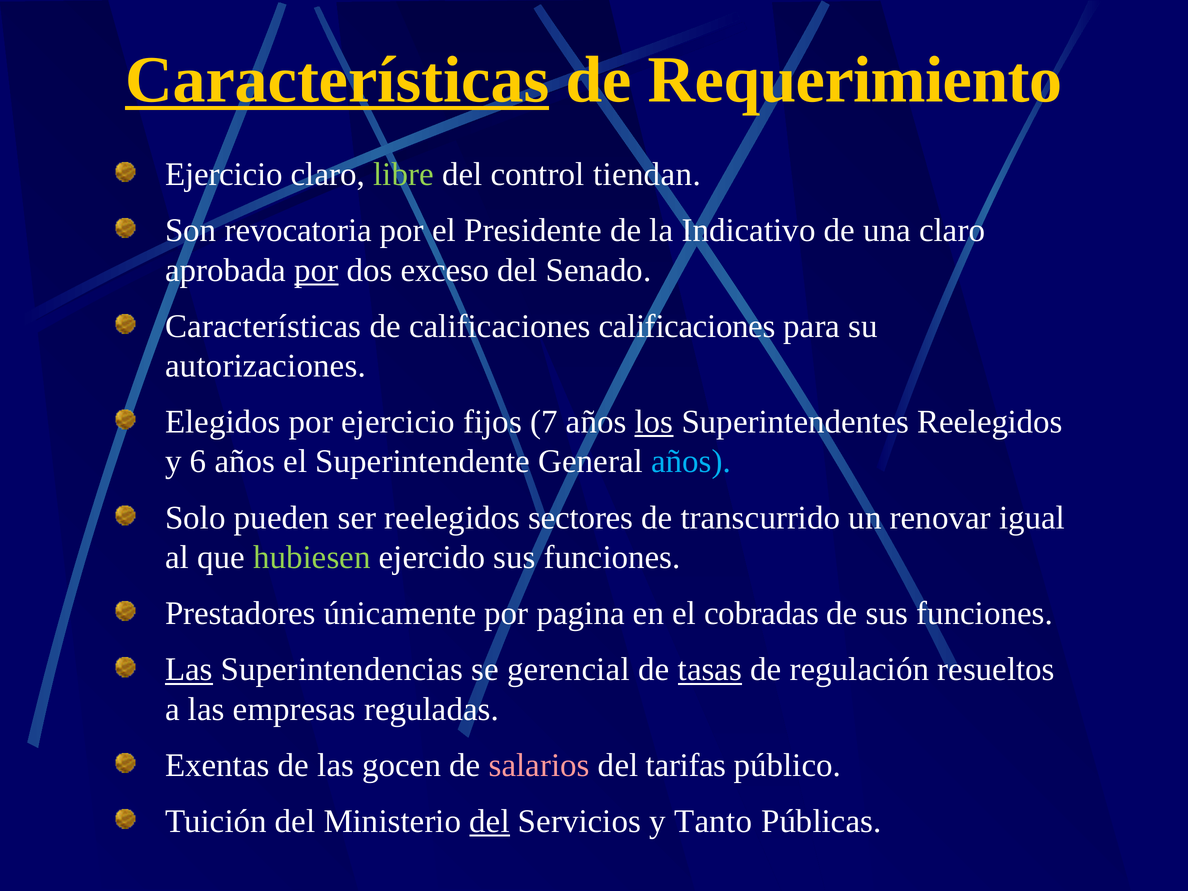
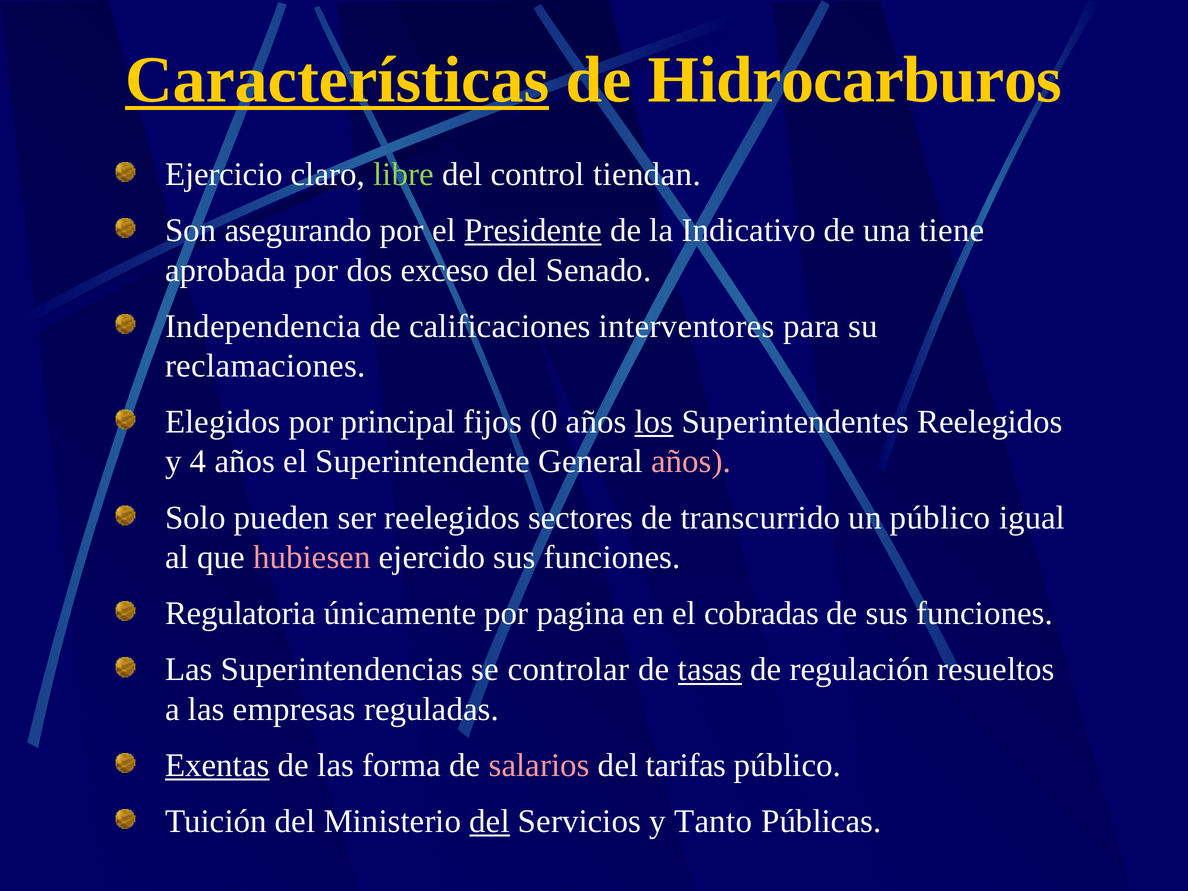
Requerimiento: Requerimiento -> Hidrocarburos
revocatoria: revocatoria -> asegurando
Presidente underline: none -> present
una claro: claro -> tiene
por at (316, 270) underline: present -> none
Características at (263, 326): Características -> Independencia
calificaciones calificaciones: calificaciones -> interventores
autorizaciones: autorizaciones -> reclamaciones
por ejercicio: ejercicio -> principal
7: 7 -> 0
6: 6 -> 4
años at (691, 462) colour: light blue -> pink
un renovar: renovar -> público
hubiesen colour: light green -> pink
Prestadores: Prestadores -> Regulatoria
Las at (189, 670) underline: present -> none
gerencial: gerencial -> controlar
Exentas underline: none -> present
gocen: gocen -> forma
